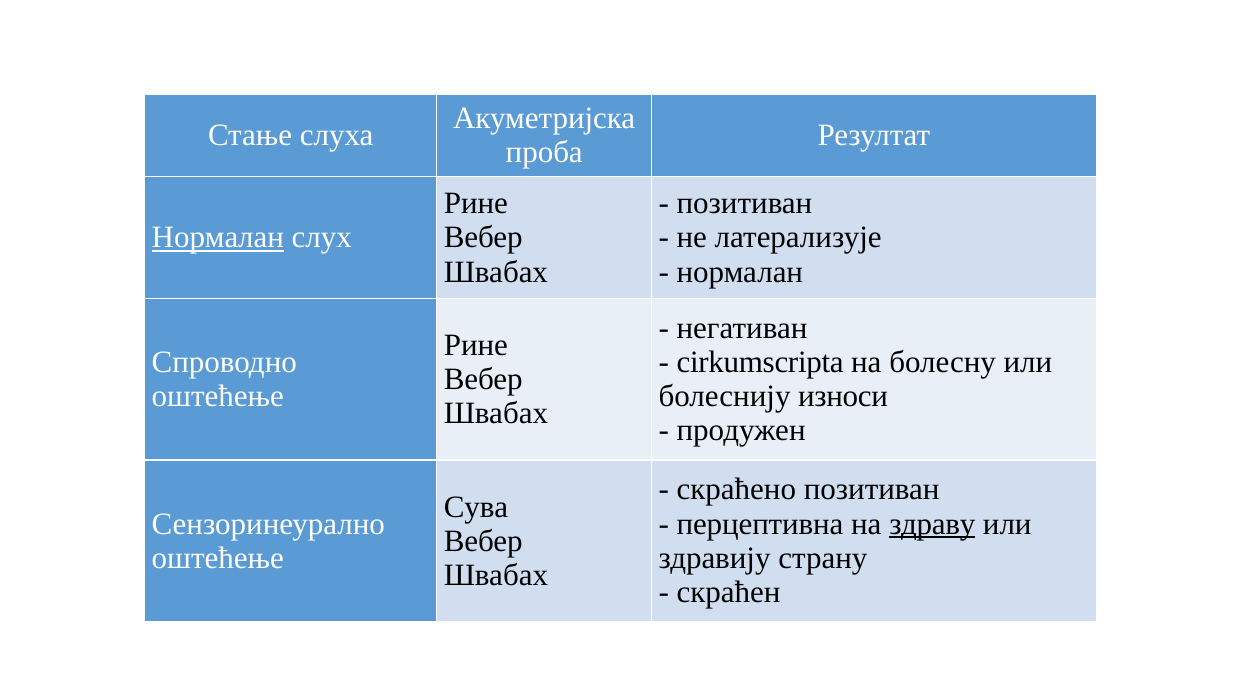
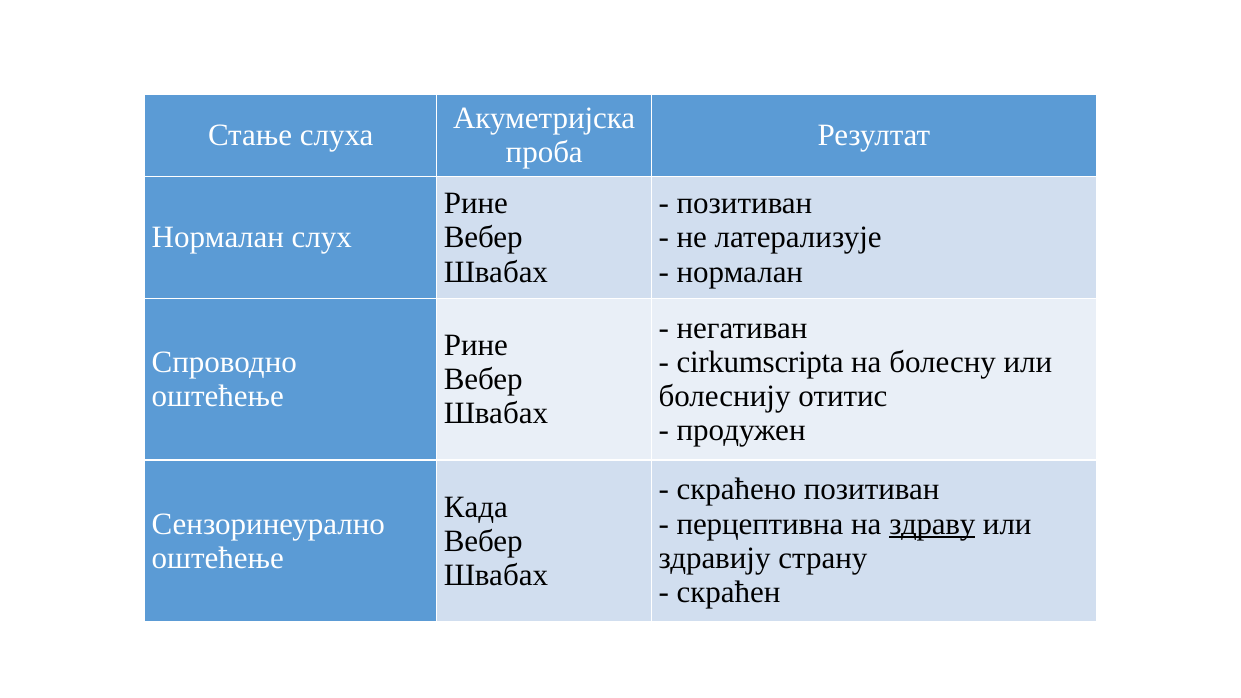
Нормалан at (218, 238) underline: present -> none
износи: износи -> отитис
Сува: Сува -> Када
